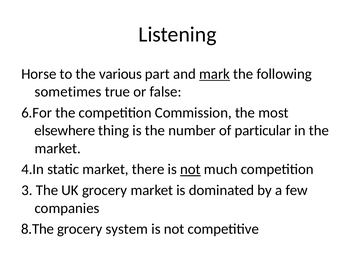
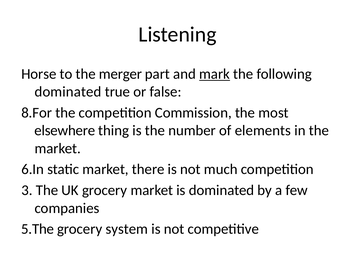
various: various -> merger
sometimes at (68, 92): sometimes -> dominated
6.For: 6.For -> 8.For
particular: particular -> elements
4.In: 4.In -> 6.In
not at (190, 169) underline: present -> none
8.The: 8.The -> 5.The
